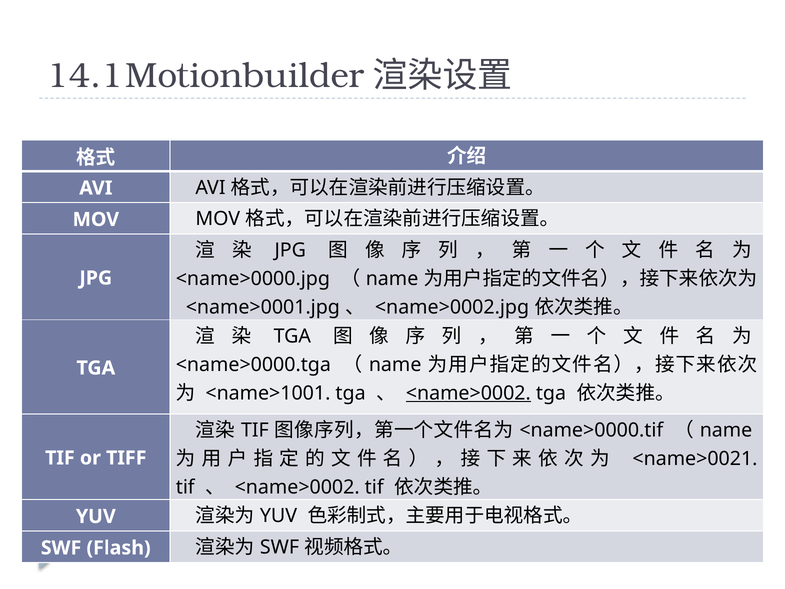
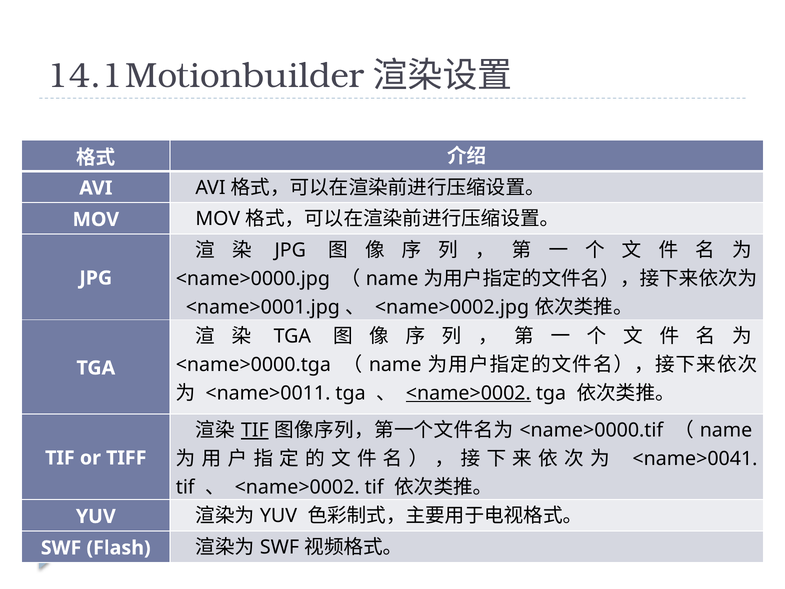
<name>1001: <name>1001 -> <name>0011
TIF at (255, 430) underline: none -> present
<name>0021: <name>0021 -> <name>0041
